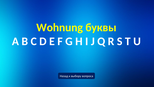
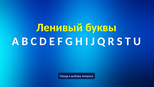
Wohnung: Wohnung -> Ленивый
